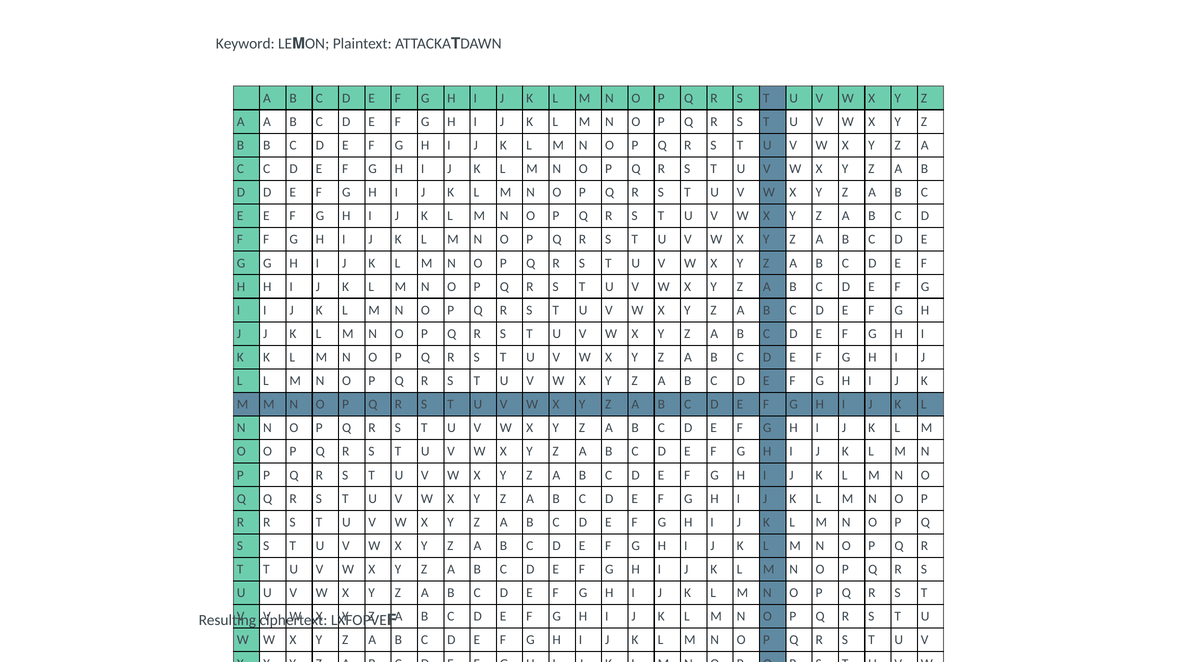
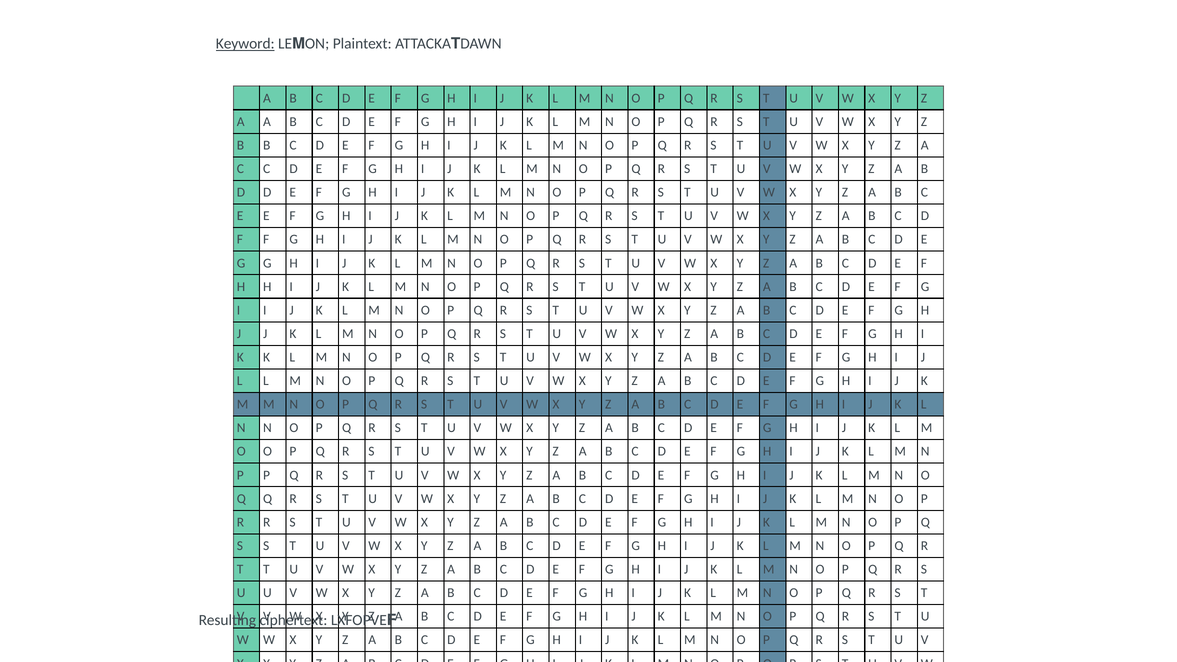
Keyword underline: none -> present
